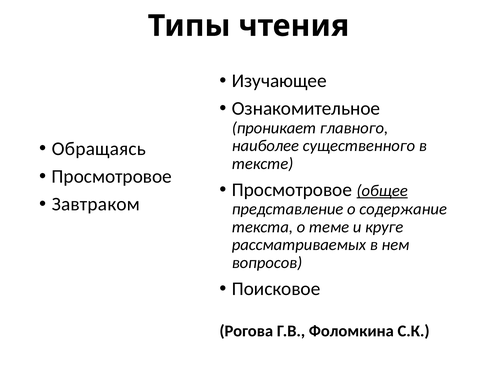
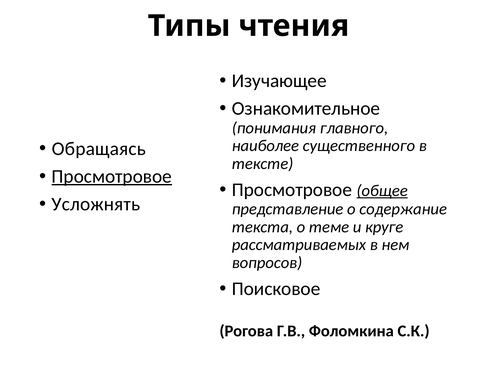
проникает: проникает -> понимания
Просмотровое at (112, 177) underline: none -> present
Завтраком: Завтраком -> Усложнять
